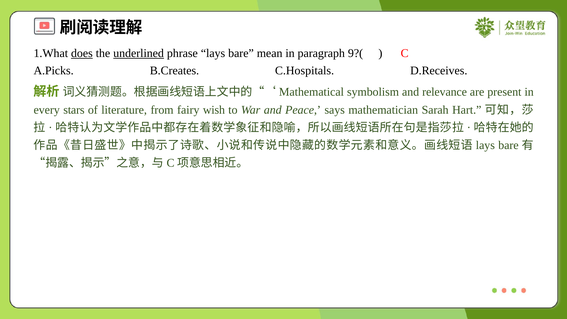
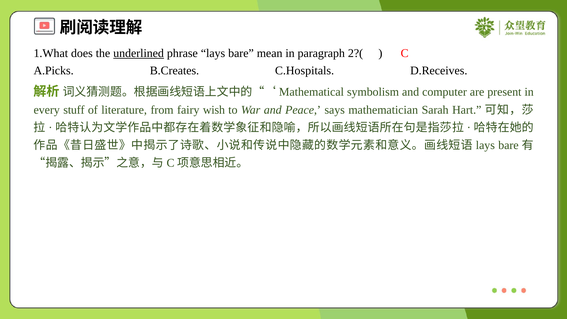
does underline: present -> none
9?(: 9?( -> 2?(
relevance: relevance -> computer
stars: stars -> stuff
